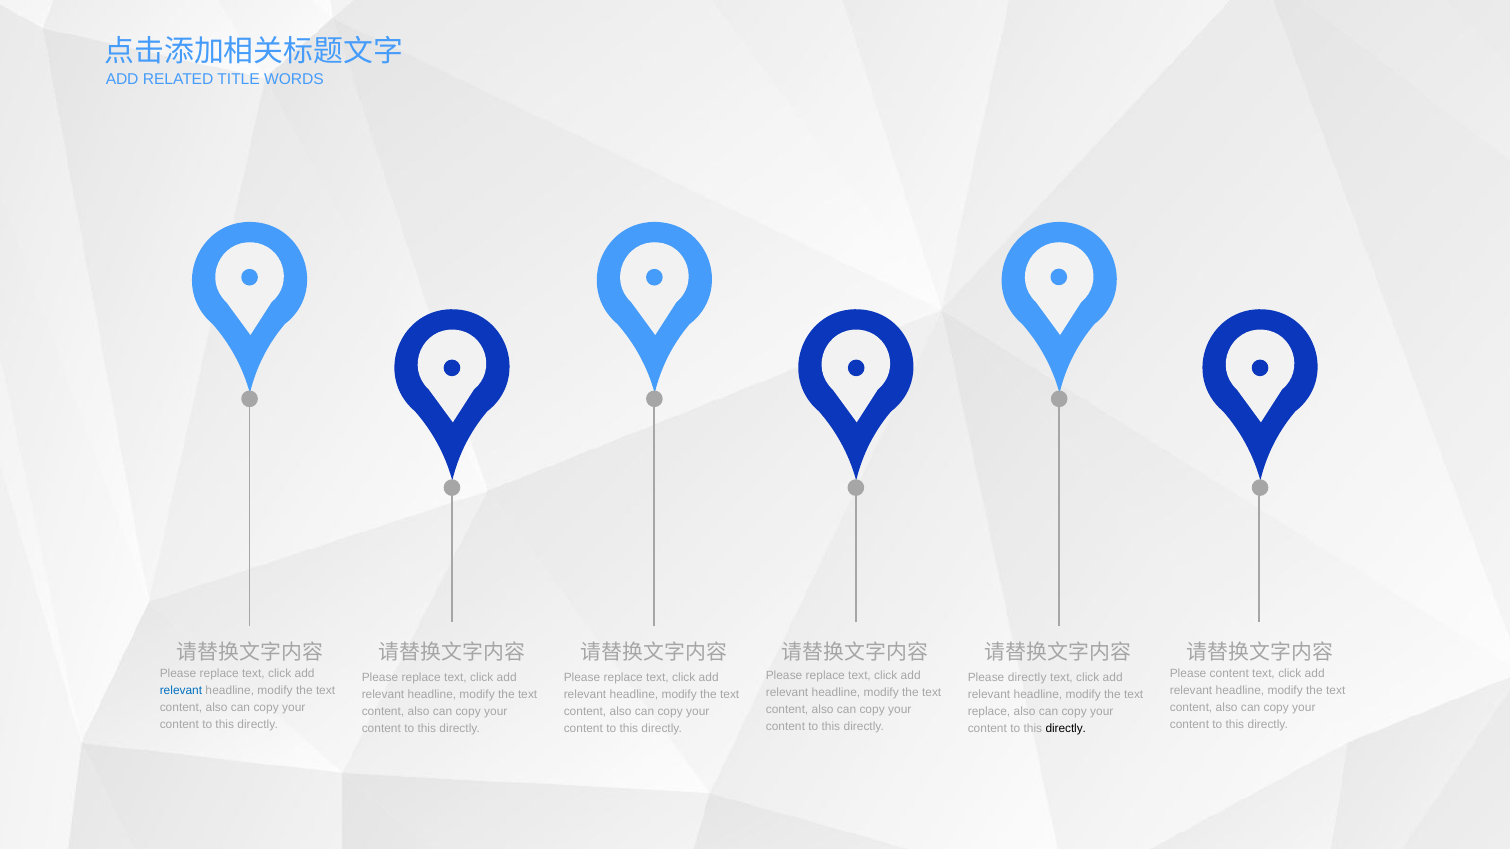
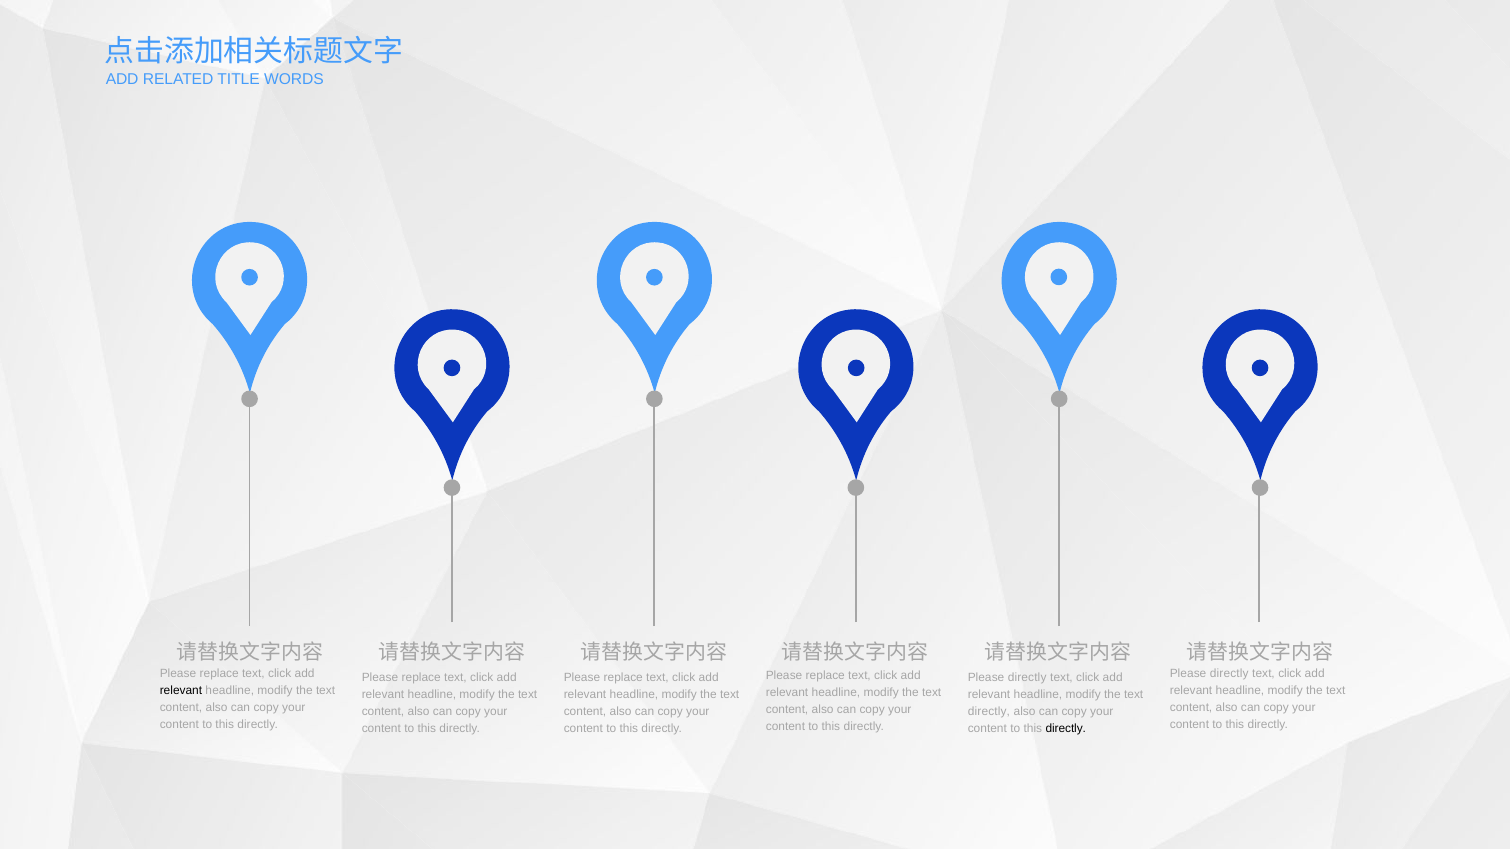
content at (1229, 674): content -> directly
relevant at (181, 691) colour: blue -> black
replace at (989, 712): replace -> directly
